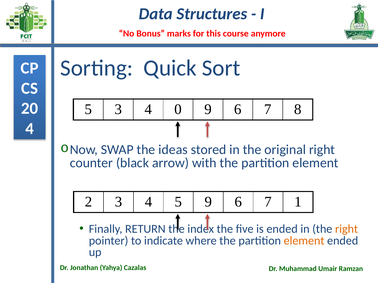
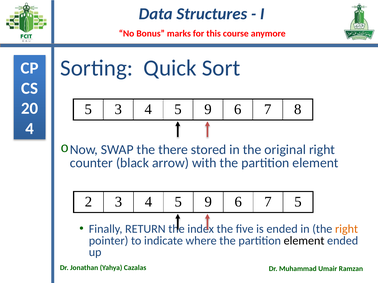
5 3 4 0: 0 -> 5
ideas: ideas -> there
7 1: 1 -> 5
element at (304, 241) colour: orange -> black
